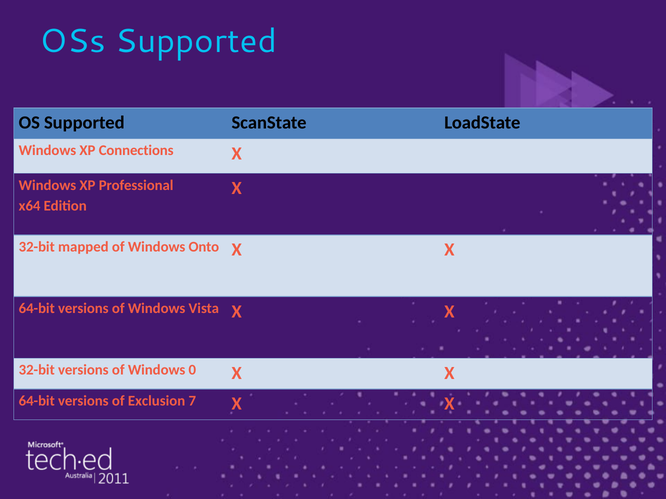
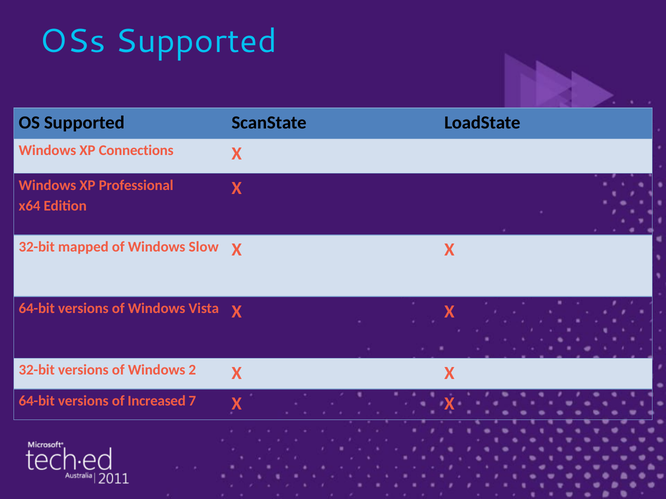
Onto: Onto -> Slow
0: 0 -> 2
Exclusion: Exclusion -> Increased
